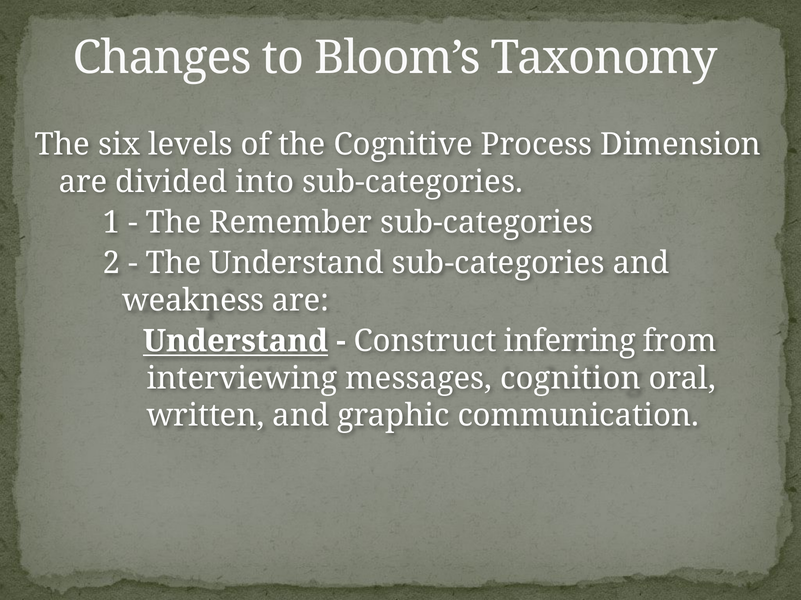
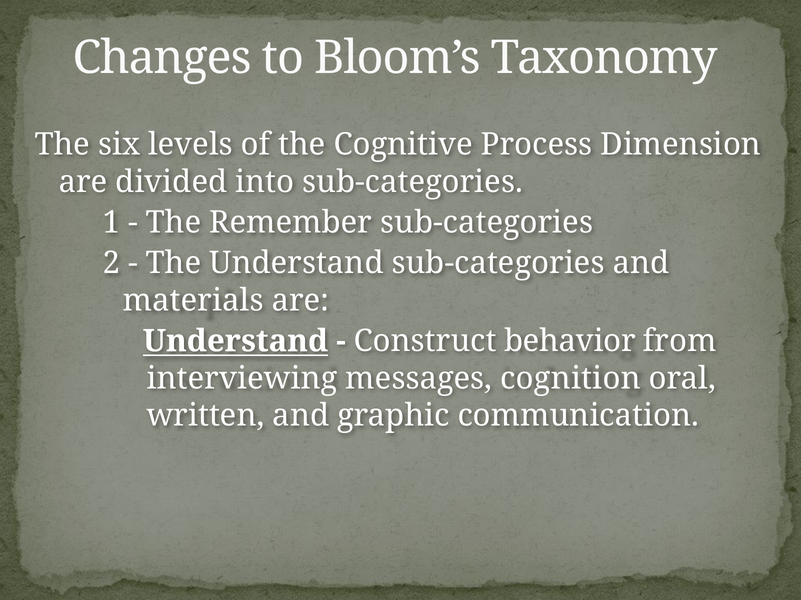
weakness: weakness -> materials
inferring: inferring -> behavior
